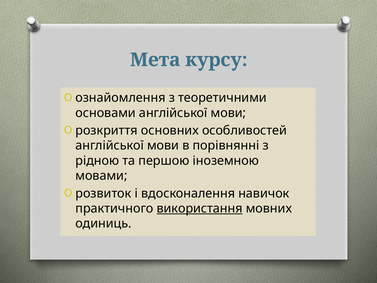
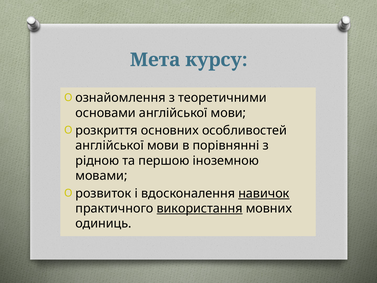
навичок underline: none -> present
